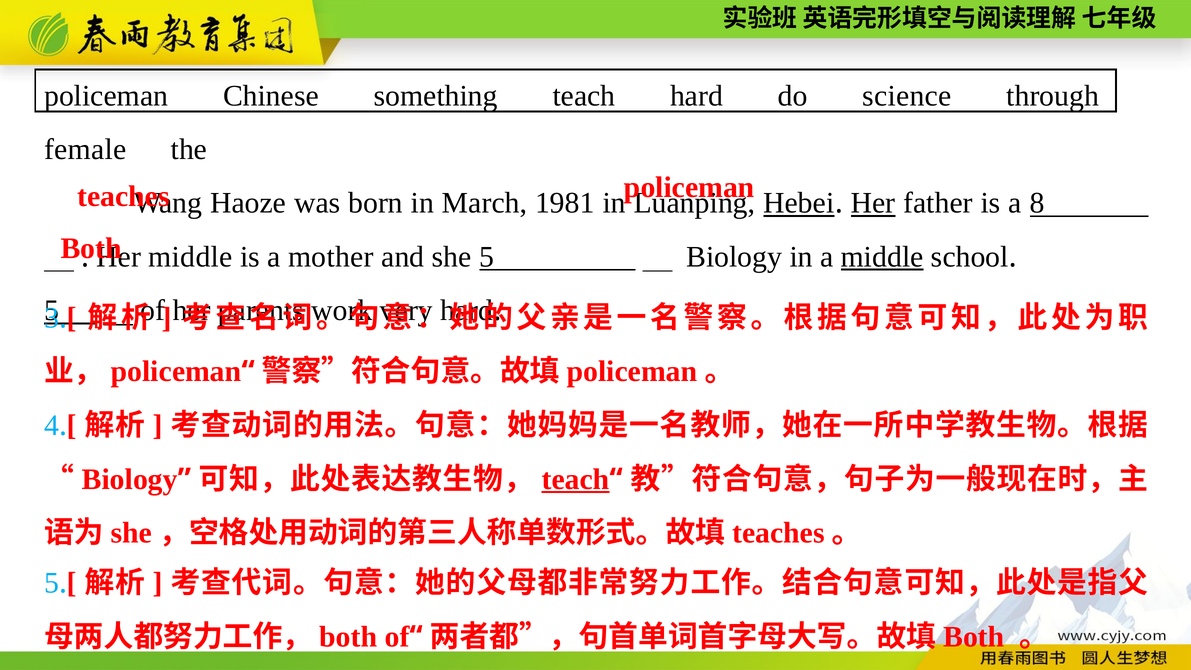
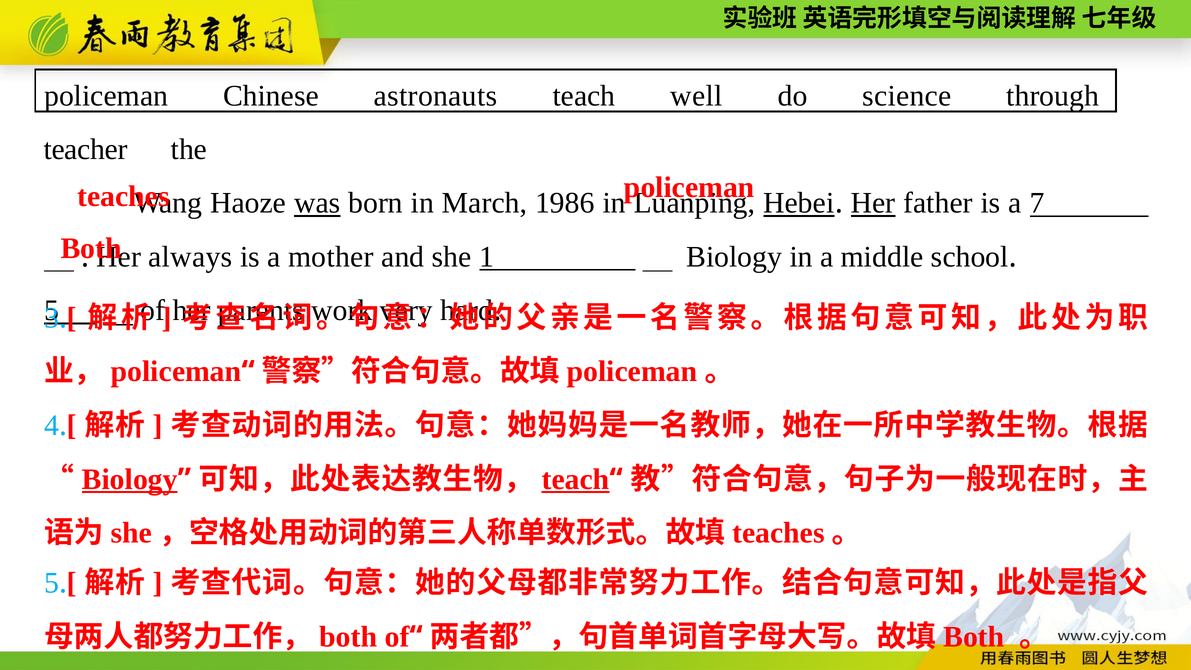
something: something -> astronauts
teach hard: hard -> well
female: female -> teacher
was underline: none -> present
1981: 1981 -> 1986
8: 8 -> 7
middle at (190, 257): middle -> always
she 5: 5 -> 1
middle at (882, 257) underline: present -> none
Biology at (130, 479) underline: none -> present
